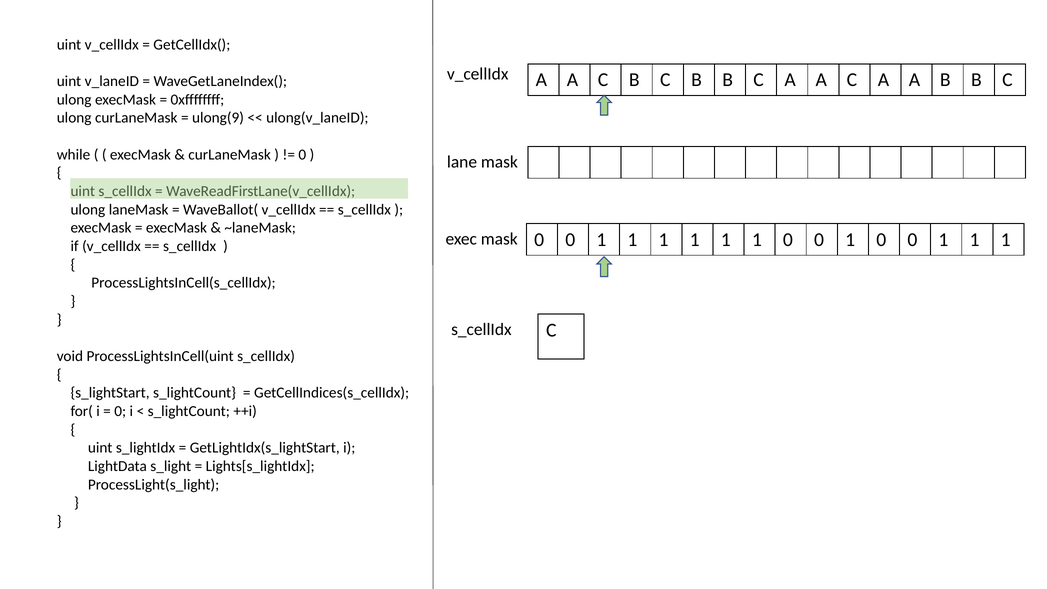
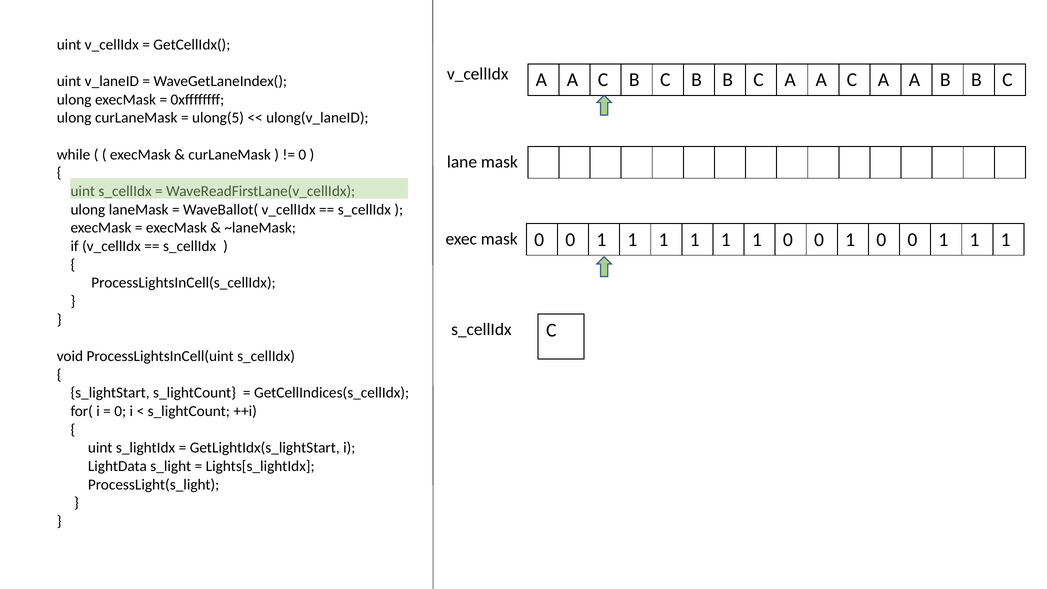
ulong(9: ulong(9 -> ulong(5
